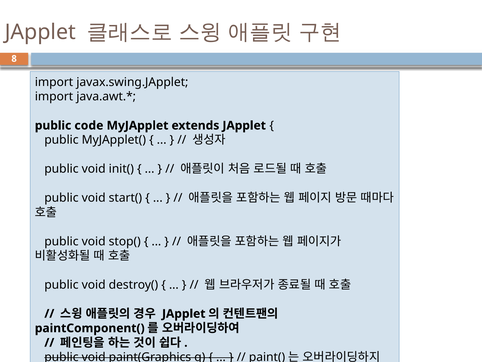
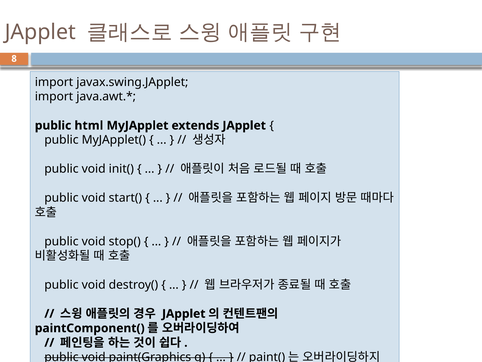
code: code -> html
